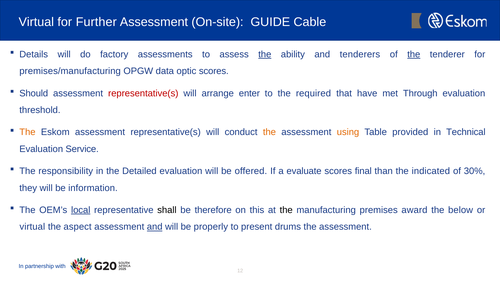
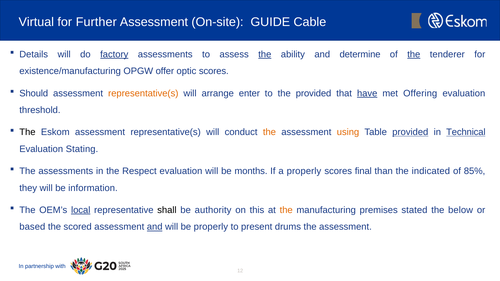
factory underline: none -> present
tenderers: tenderers -> determine
premises/manufacturing: premises/manufacturing -> existence/manufacturing
data: data -> offer
representative(s at (143, 93) colour: red -> orange
the required: required -> provided
have underline: none -> present
Through: Through -> Offering
The at (27, 132) colour: orange -> black
provided at (410, 132) underline: none -> present
Technical underline: none -> present
Service: Service -> Stating
The responsibility: responsibility -> assessments
Detailed: Detailed -> Respect
offered: offered -> months
a evaluate: evaluate -> properly
30%: 30% -> 85%
therefore: therefore -> authority
the at (286, 210) colour: black -> orange
award: award -> stated
virtual at (32, 227): virtual -> based
aspect: aspect -> scored
